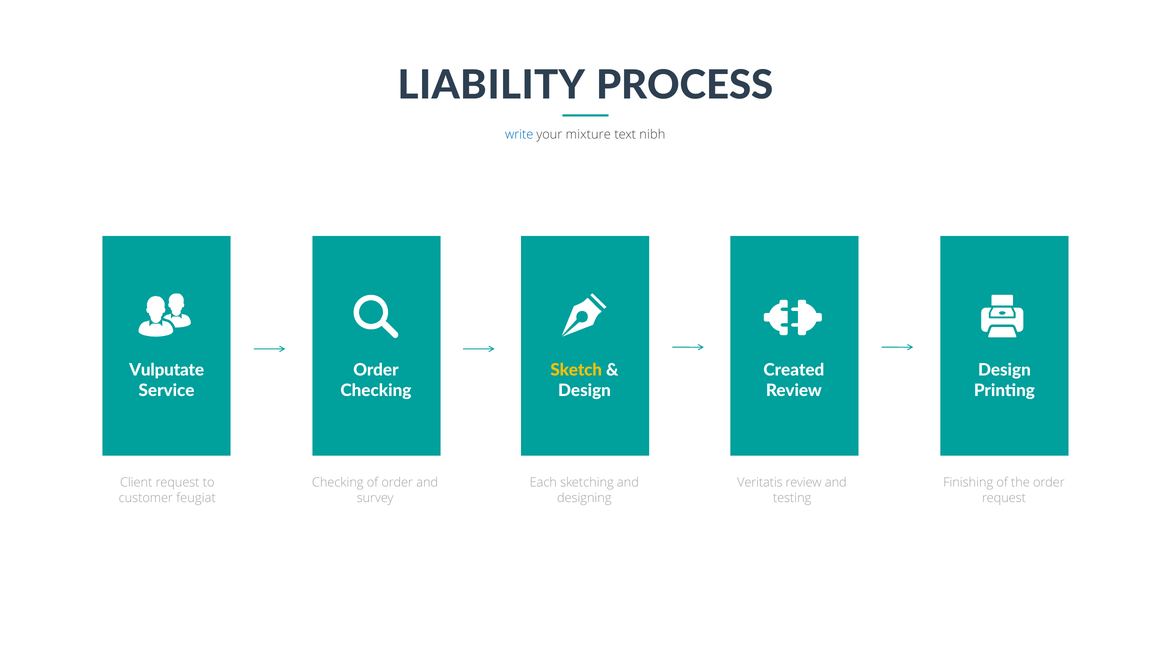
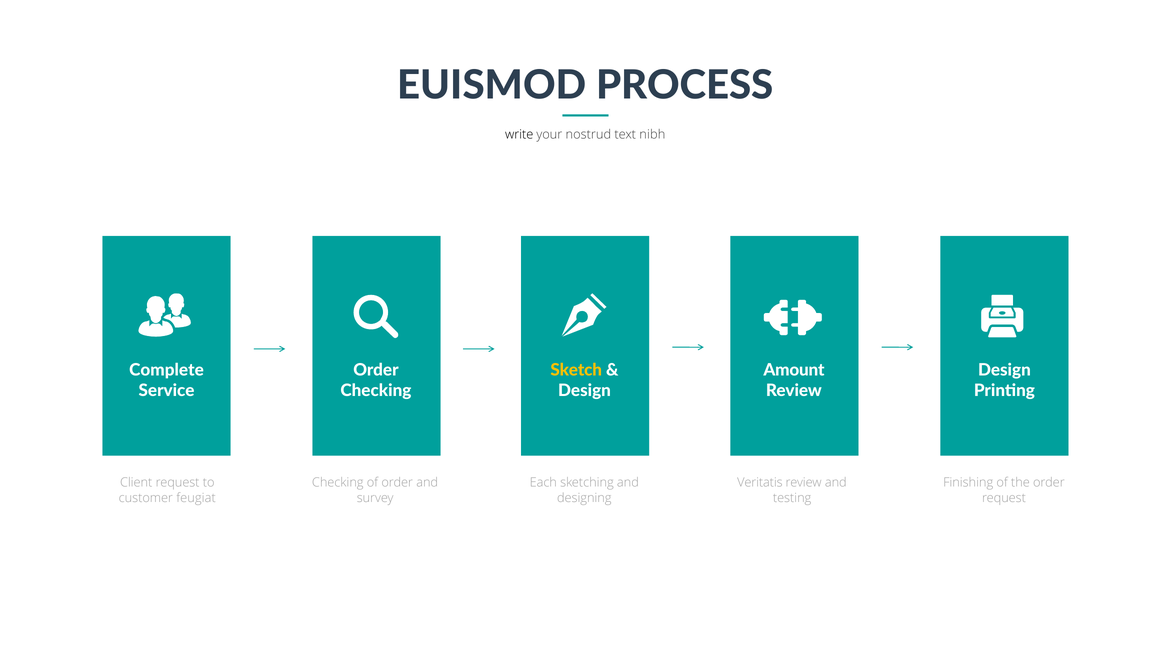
LIABILITY: LIABILITY -> EUISMOD
write colour: blue -> black
mixture: mixture -> nostrud
Vulputate: Vulputate -> Complete
Created: Created -> Amount
